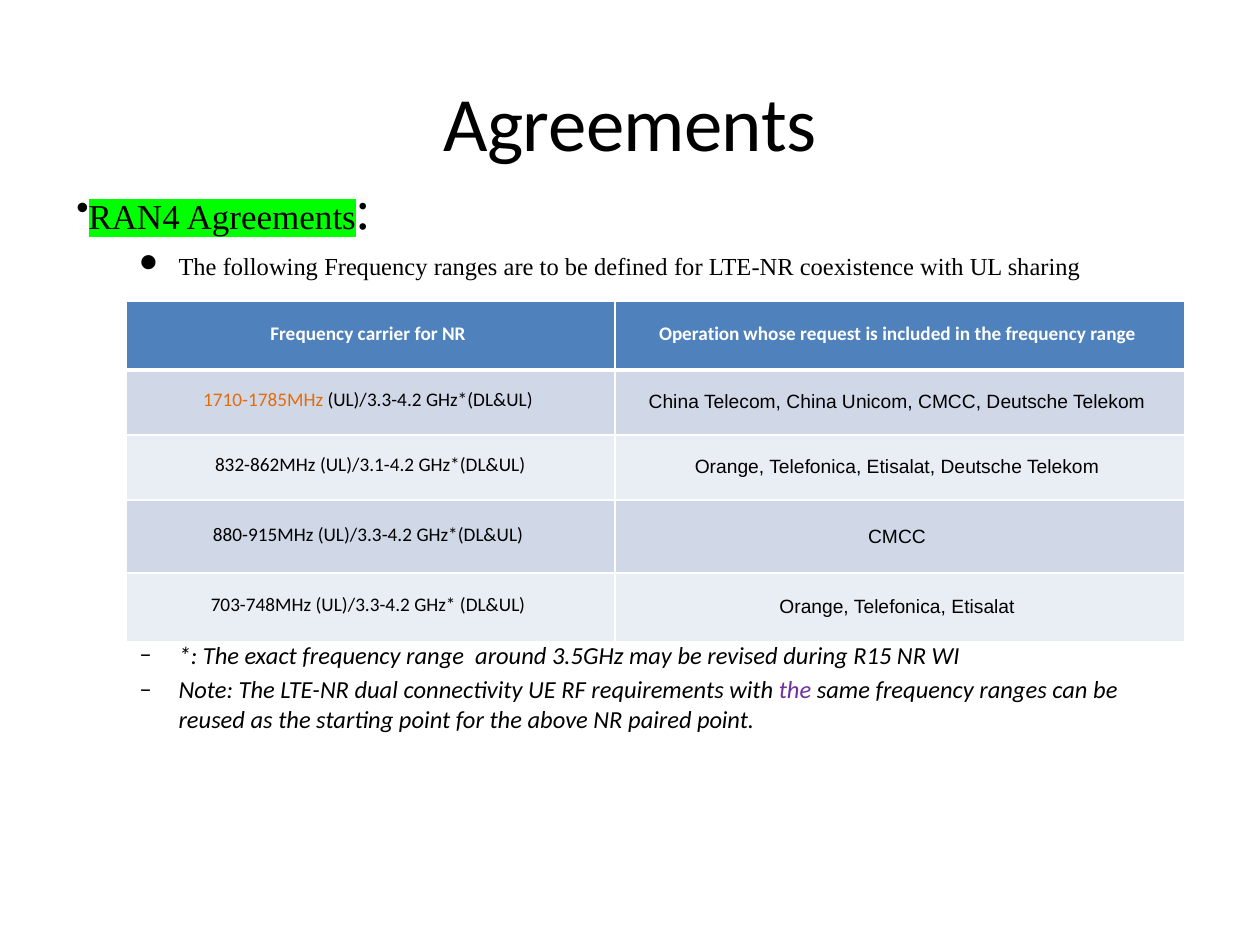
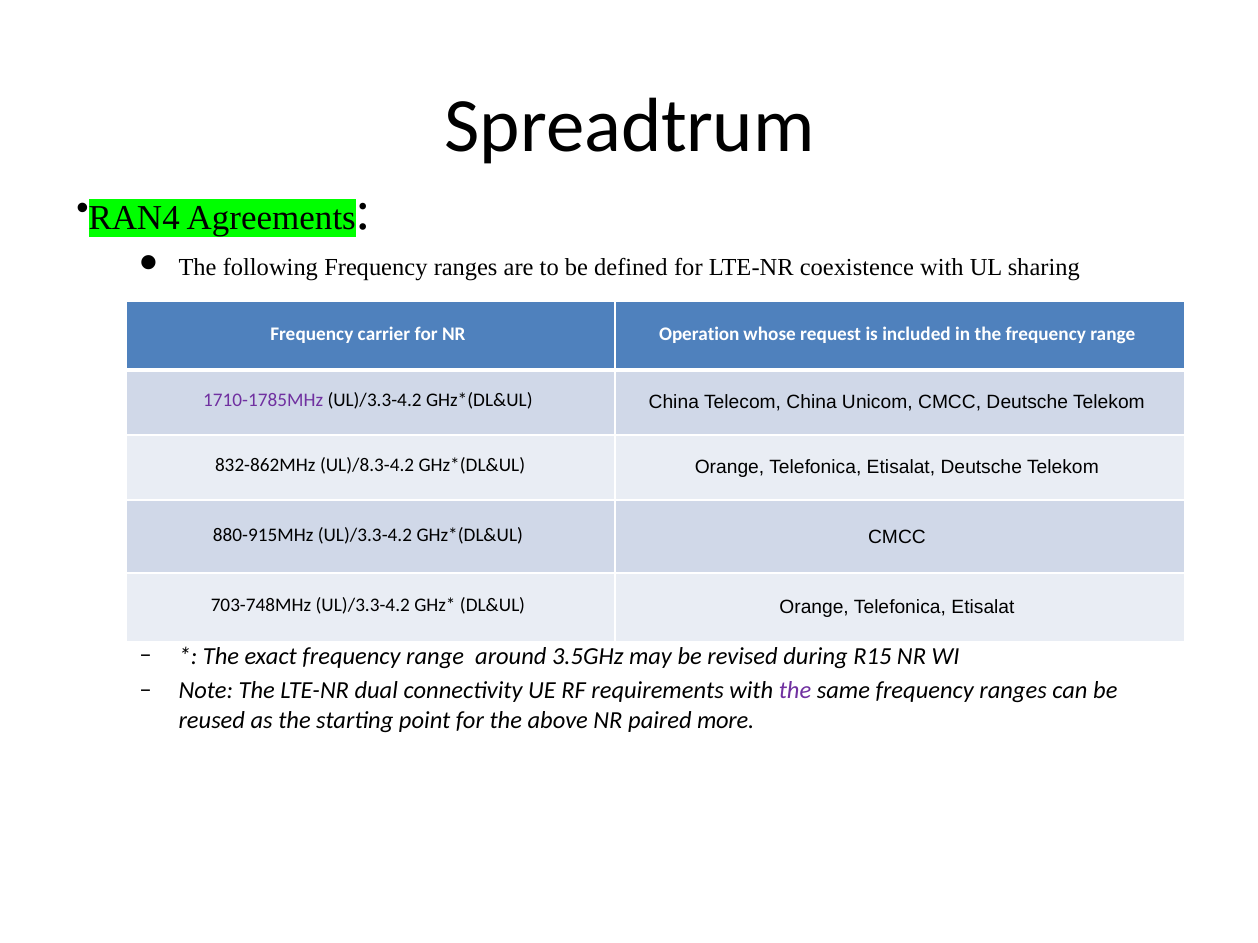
Agreements at (630, 126): Agreements -> Spreadtrum
1710-1785MHz colour: orange -> purple
UL)/3.1-4.2: UL)/3.1-4.2 -> UL)/8.3-4.2
paired point: point -> more
